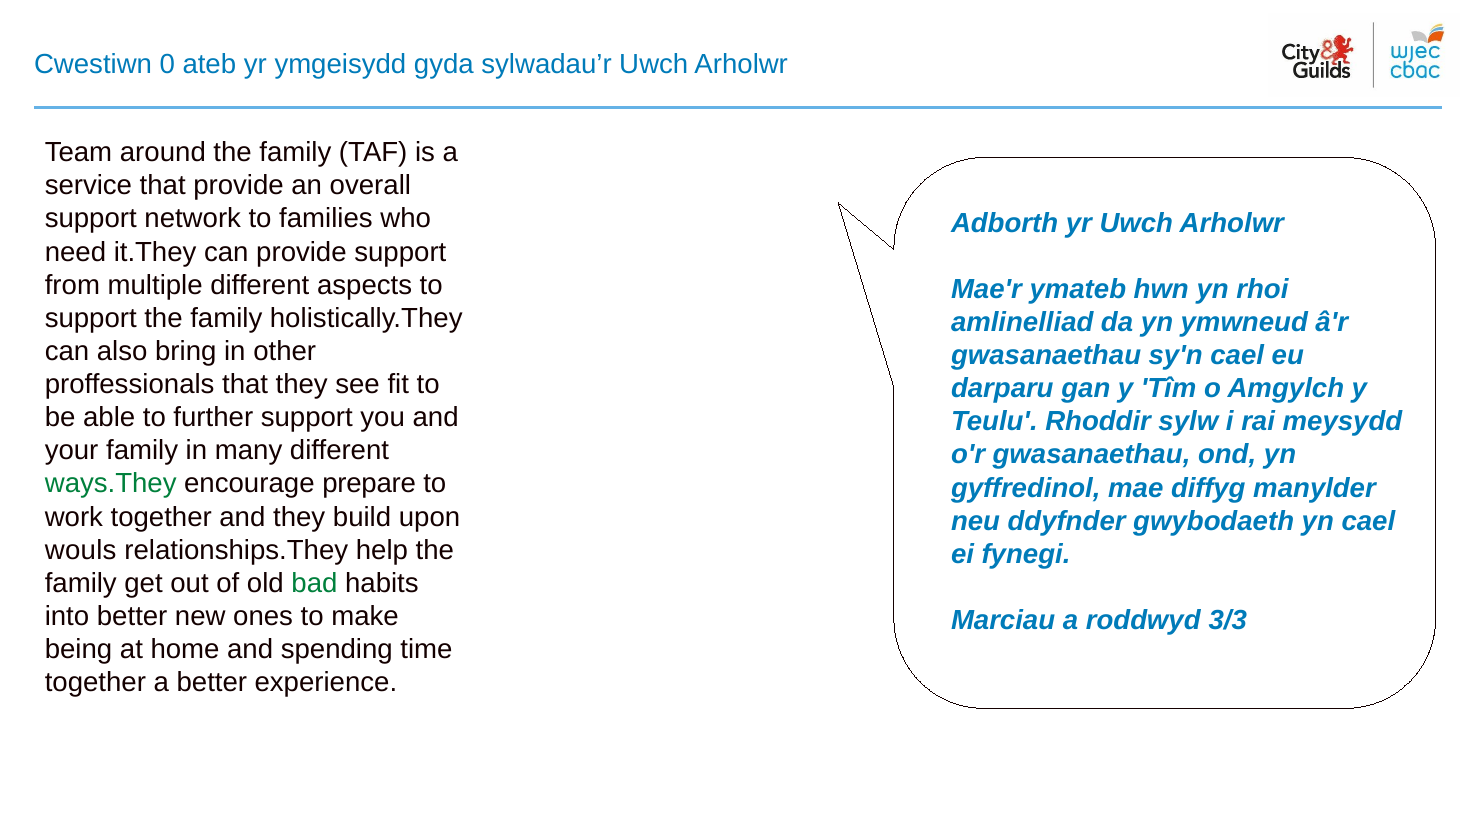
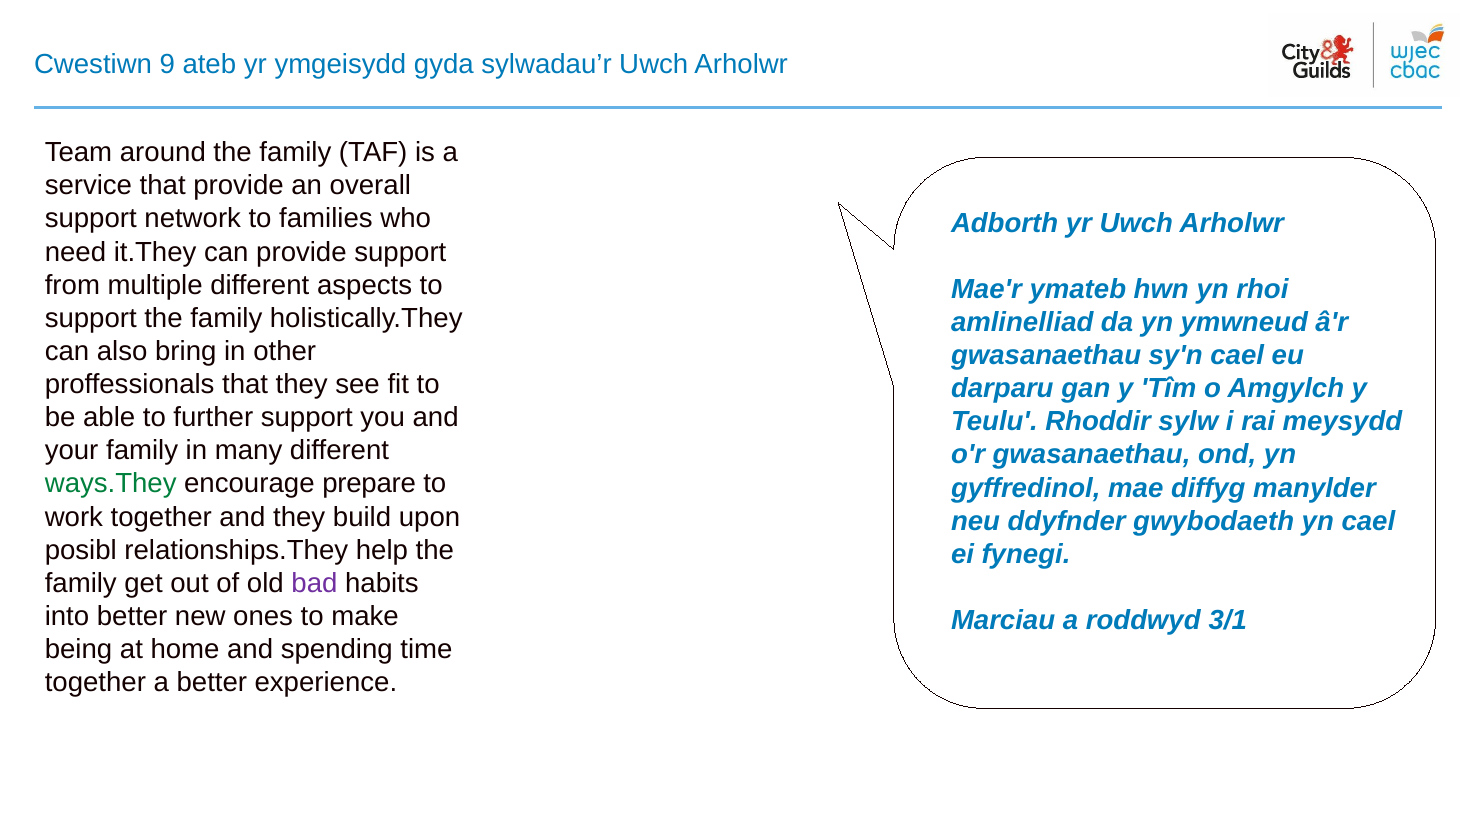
0: 0 -> 9
wouls: wouls -> posibl
bad colour: green -> purple
3/3: 3/3 -> 3/1
